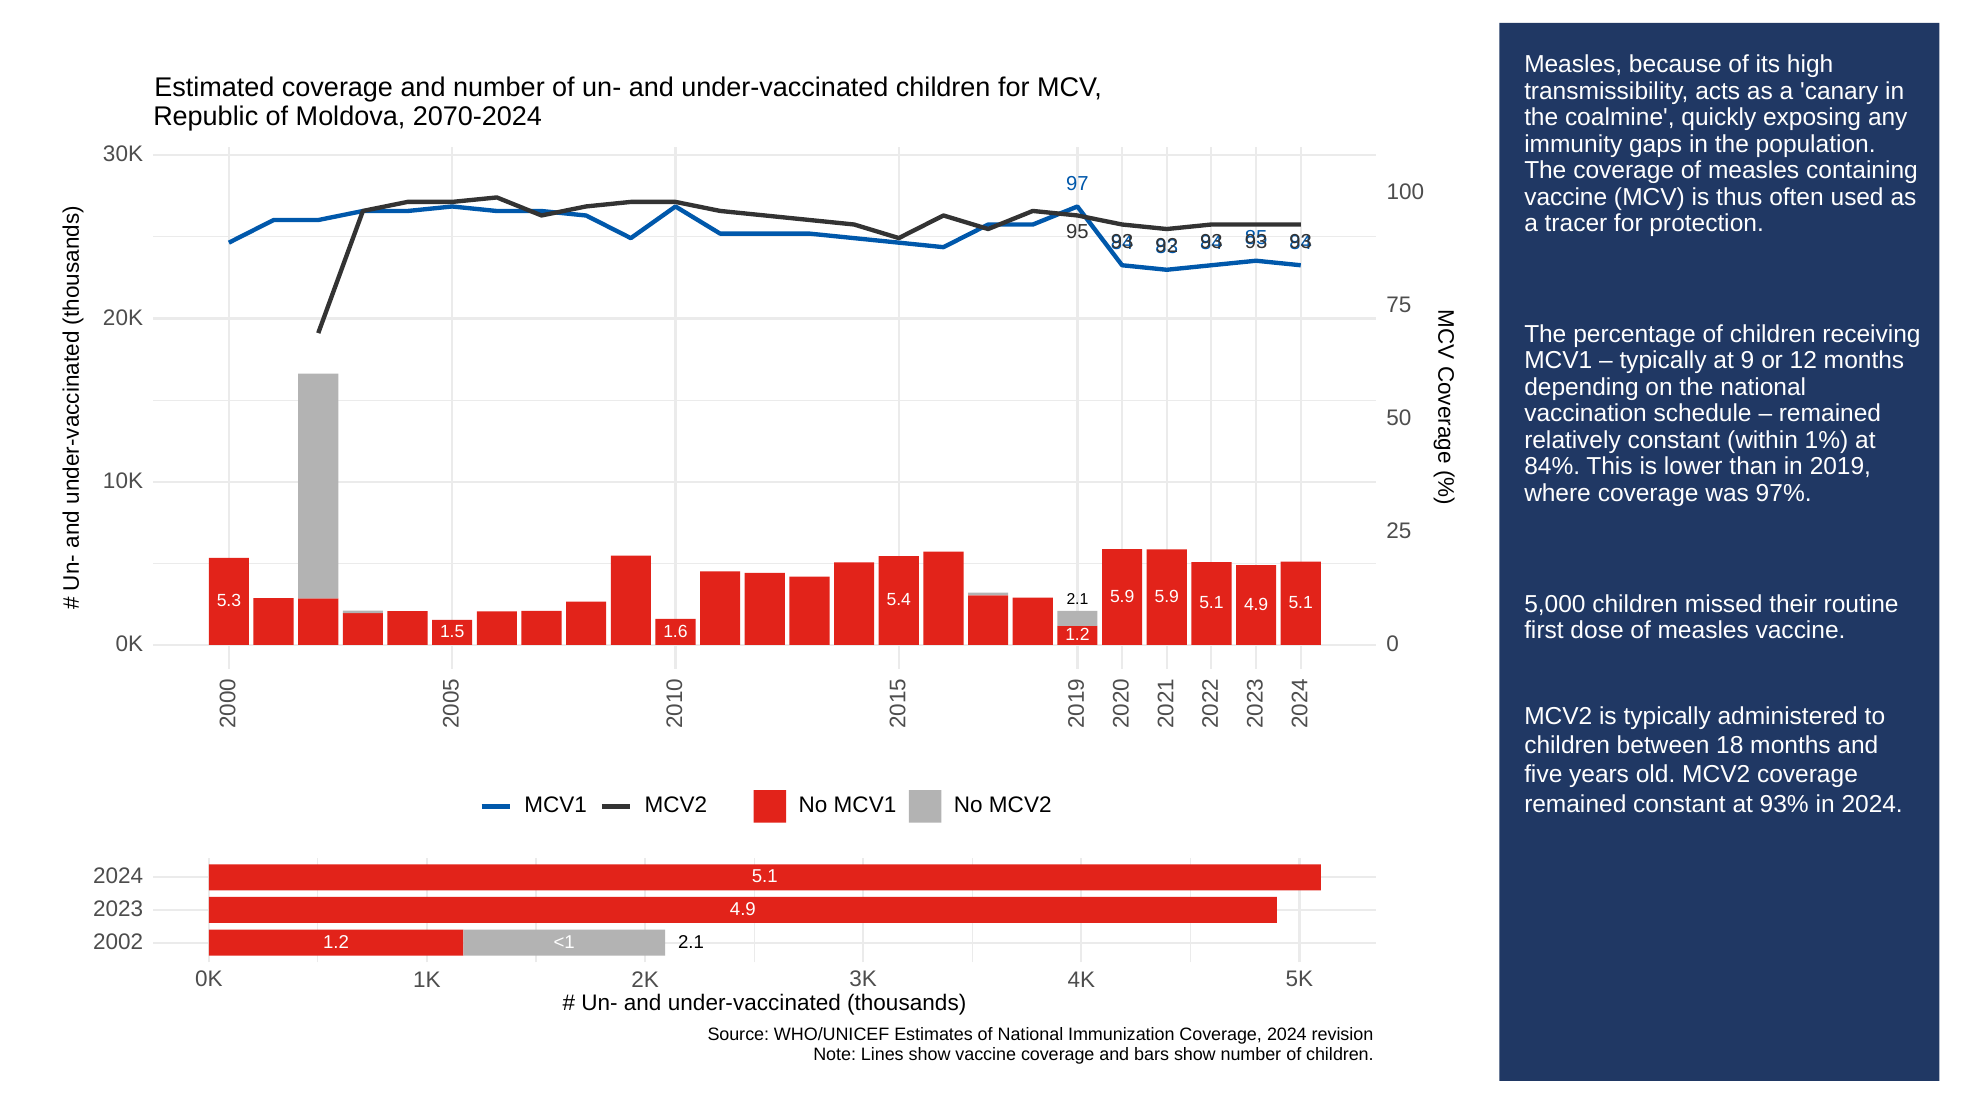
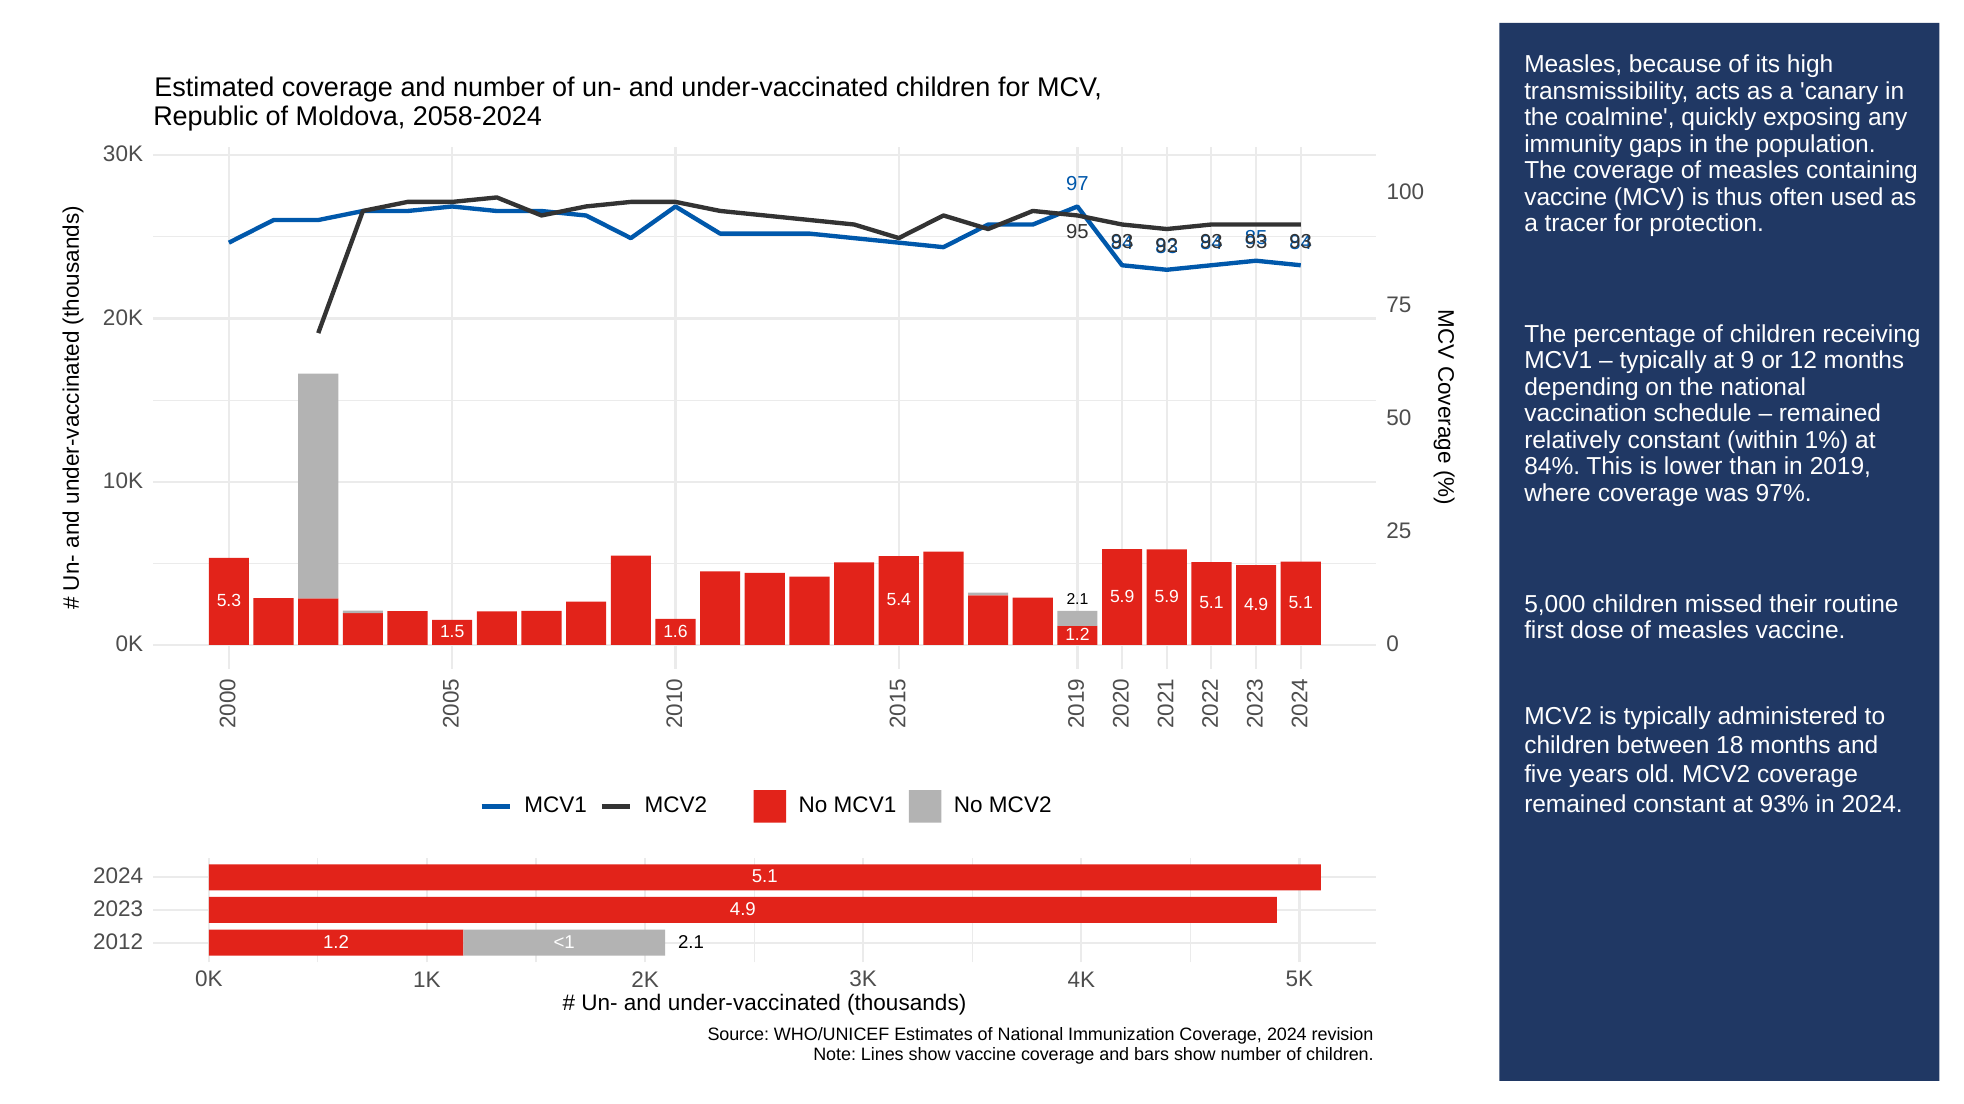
2070-2024: 2070-2024 -> 2058-2024
2002: 2002 -> 2012
